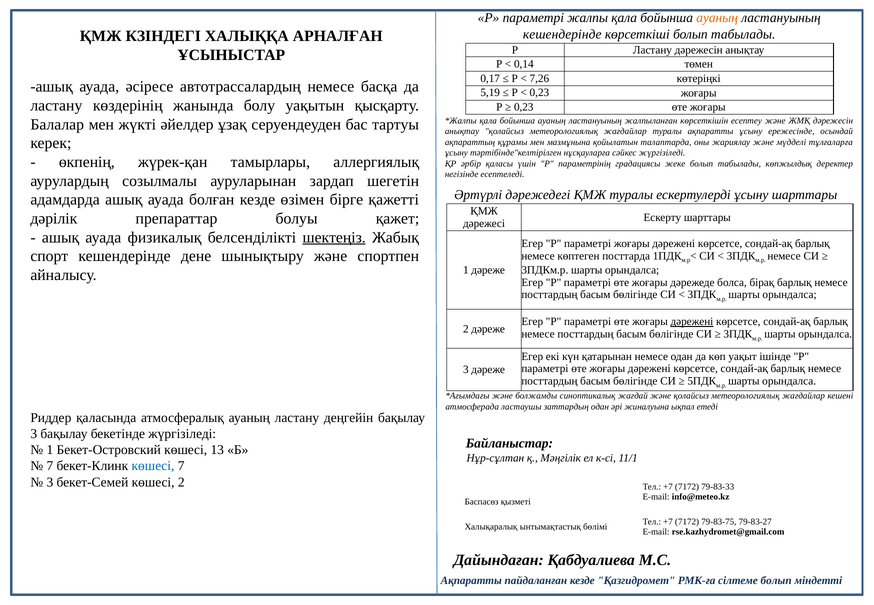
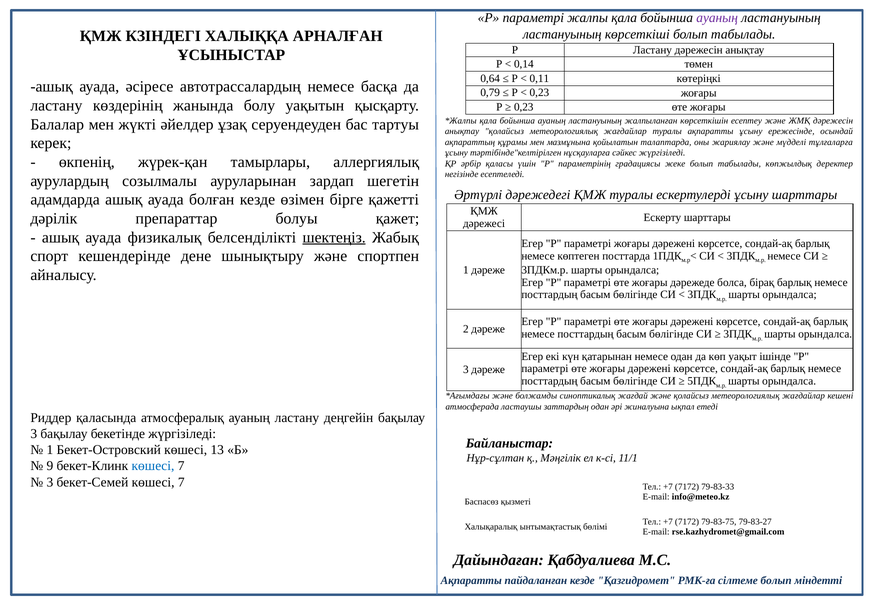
ауаның at (717, 18) colour: orange -> purple
кешендерінде at (562, 34): кешендерінде -> ластануының
0,17: 0,17 -> 0,64
7,26: 7,26 -> 0,11
5,19: 5,19 -> 0,79
дәрежені at (692, 322) underline: present -> none
7 at (50, 466): 7 -> 9
бекет-Семей көшесі 2: 2 -> 7
